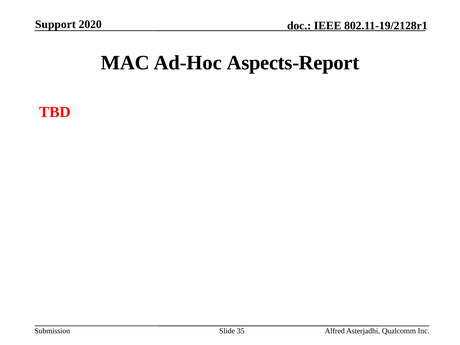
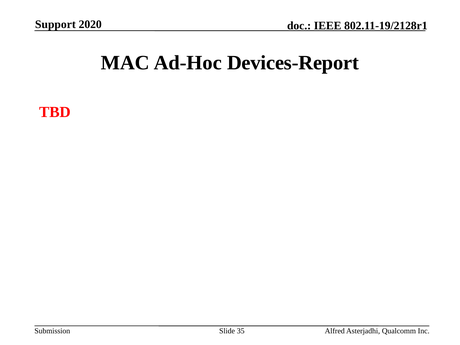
Aspects-Report: Aspects-Report -> Devices-Report
